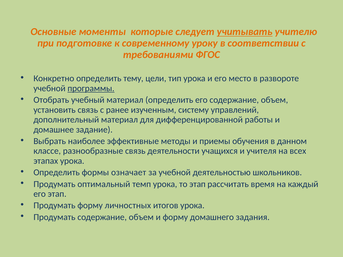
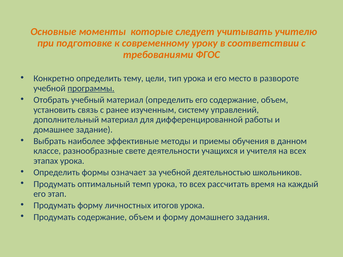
учитывать underline: present -> none
разнообразные связь: связь -> свете
то этап: этап -> всех
